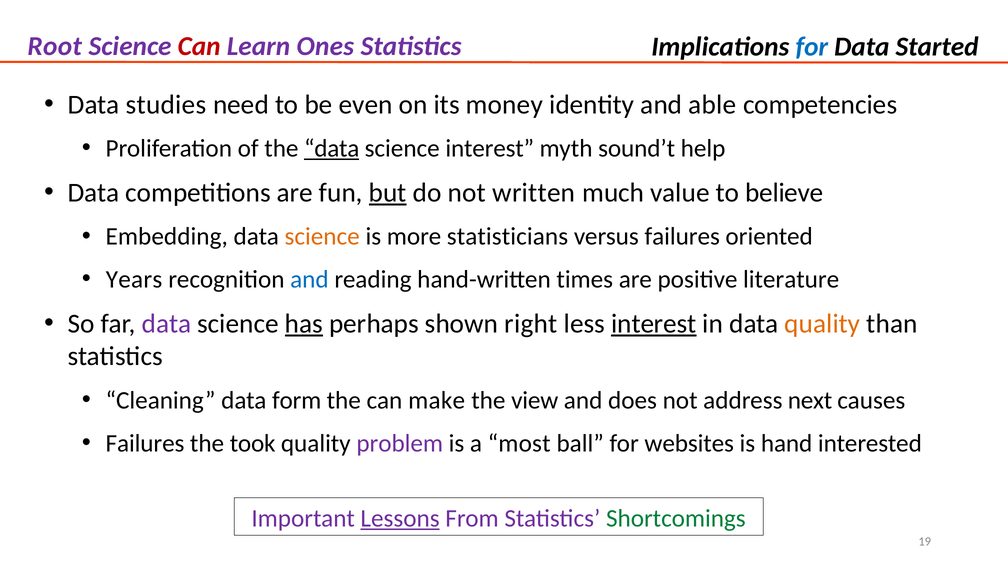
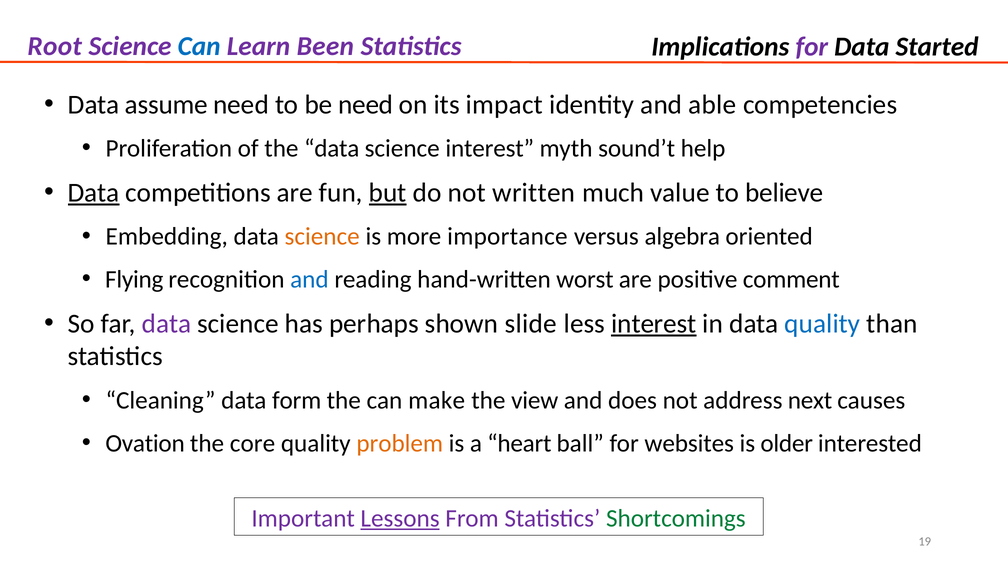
Can at (199, 46) colour: red -> blue
Ones: Ones -> Been
for at (812, 47) colour: blue -> purple
studies: studies -> assume
be even: even -> need
money: money -> impact
data at (332, 149) underline: present -> none
Data at (94, 193) underline: none -> present
statisticians: statisticians -> importance
versus failures: failures -> algebra
Years: Years -> Flying
times: times -> worst
literature: literature -> comment
has underline: present -> none
right: right -> slide
quality at (822, 324) colour: orange -> blue
Failures at (145, 443): Failures -> Ovation
took: took -> core
problem colour: purple -> orange
most: most -> heart
hand: hand -> older
